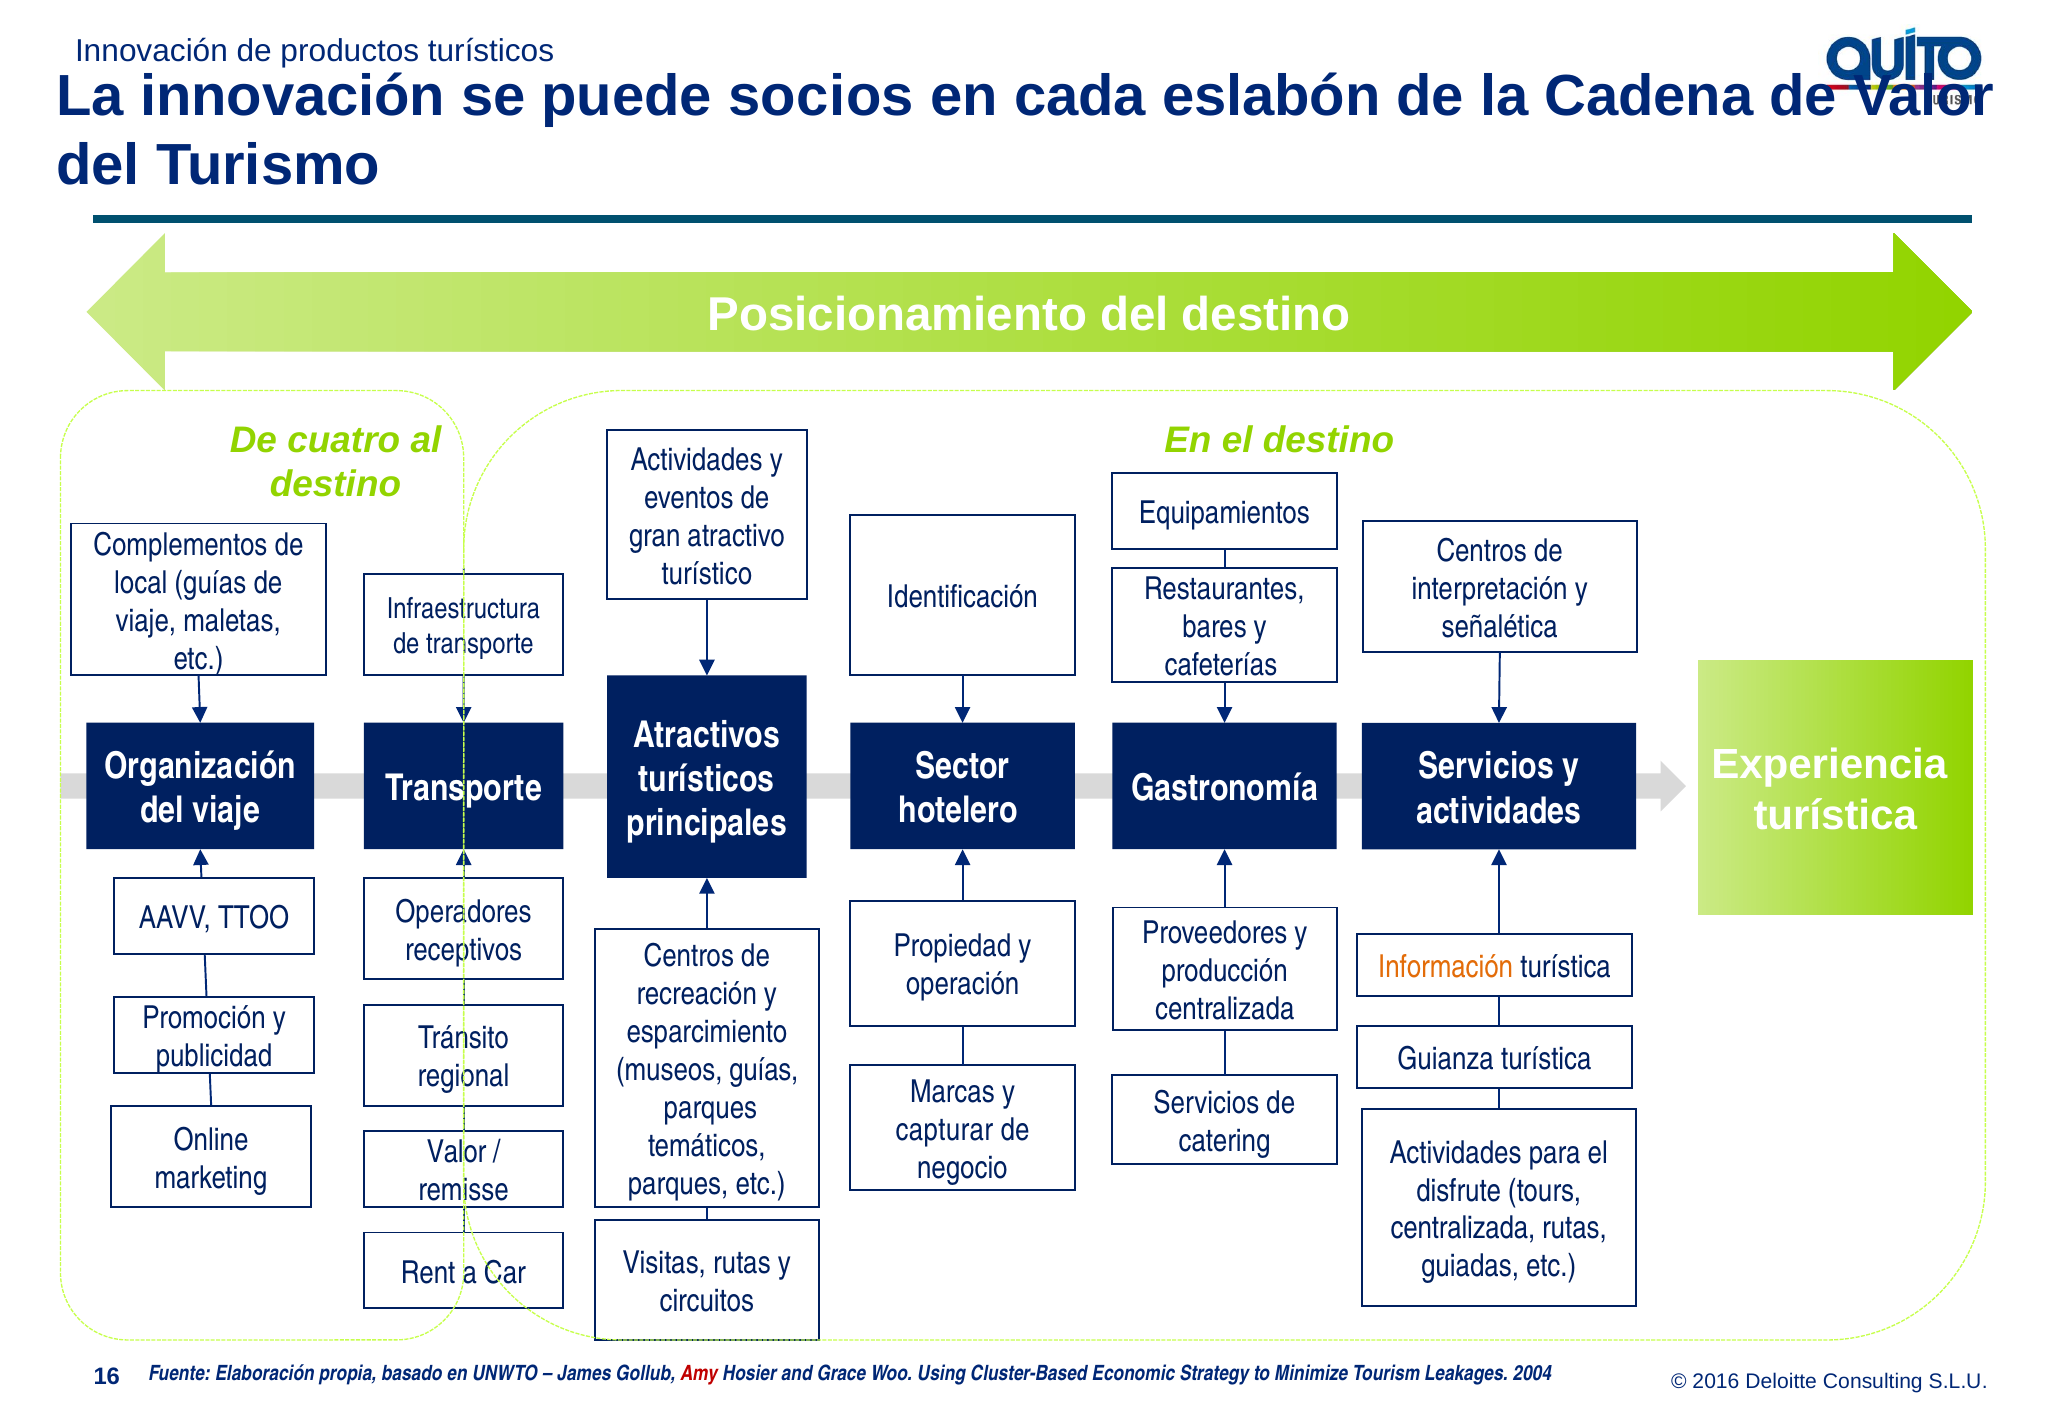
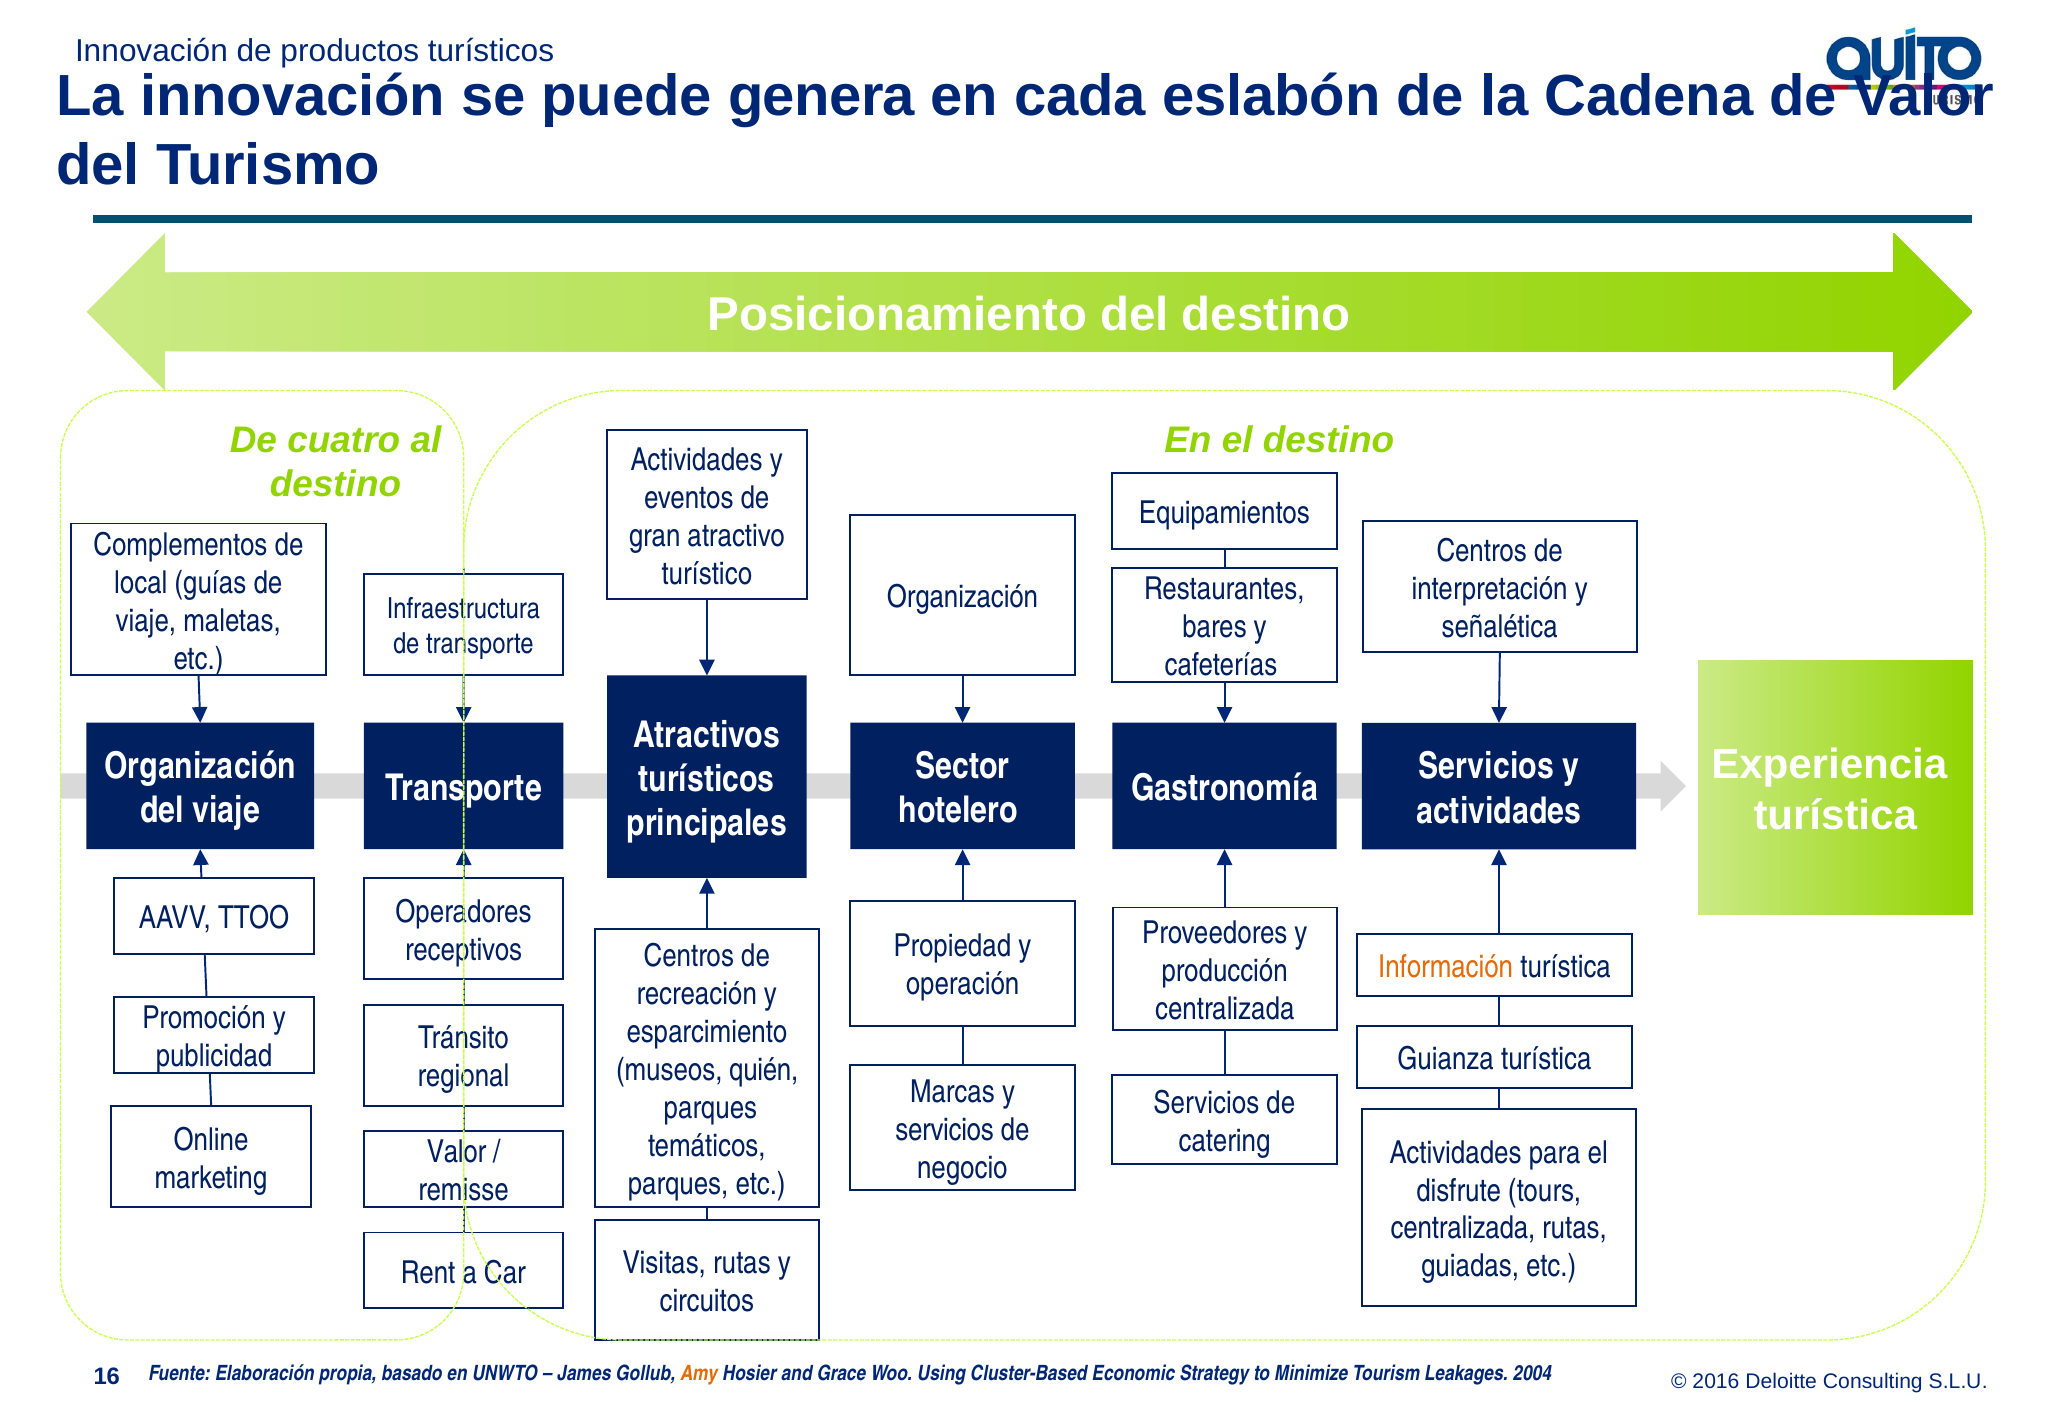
socios: socios -> genera
Identificación at (962, 597): Identificación -> Organización
museos guías: guías -> quién
capturar at (944, 1130): capturar -> servicios
Amy colour: red -> orange
